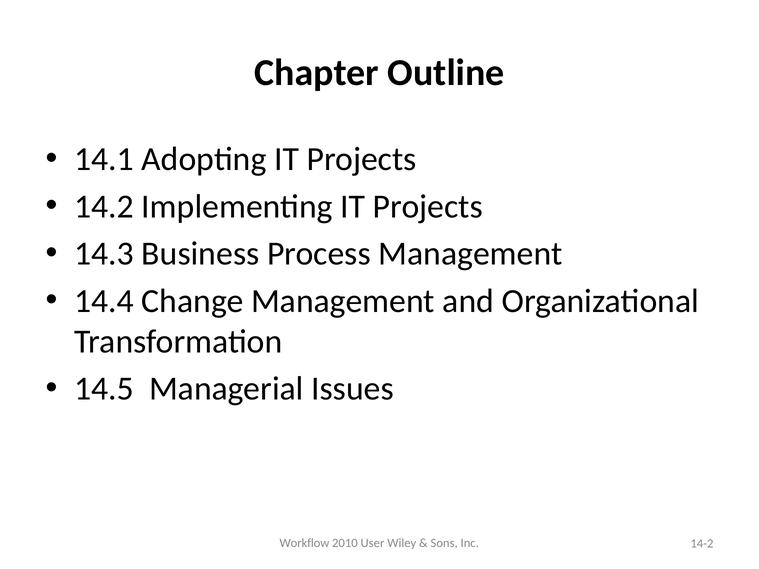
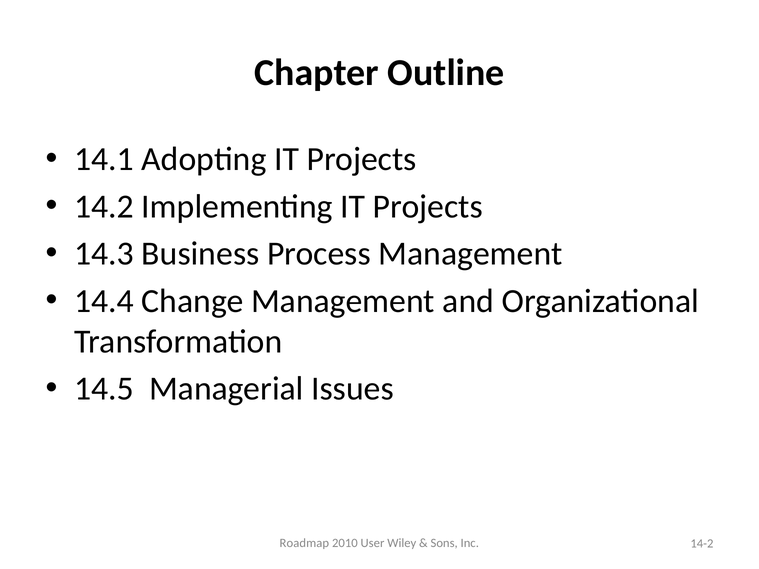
Workflow: Workflow -> Roadmap
